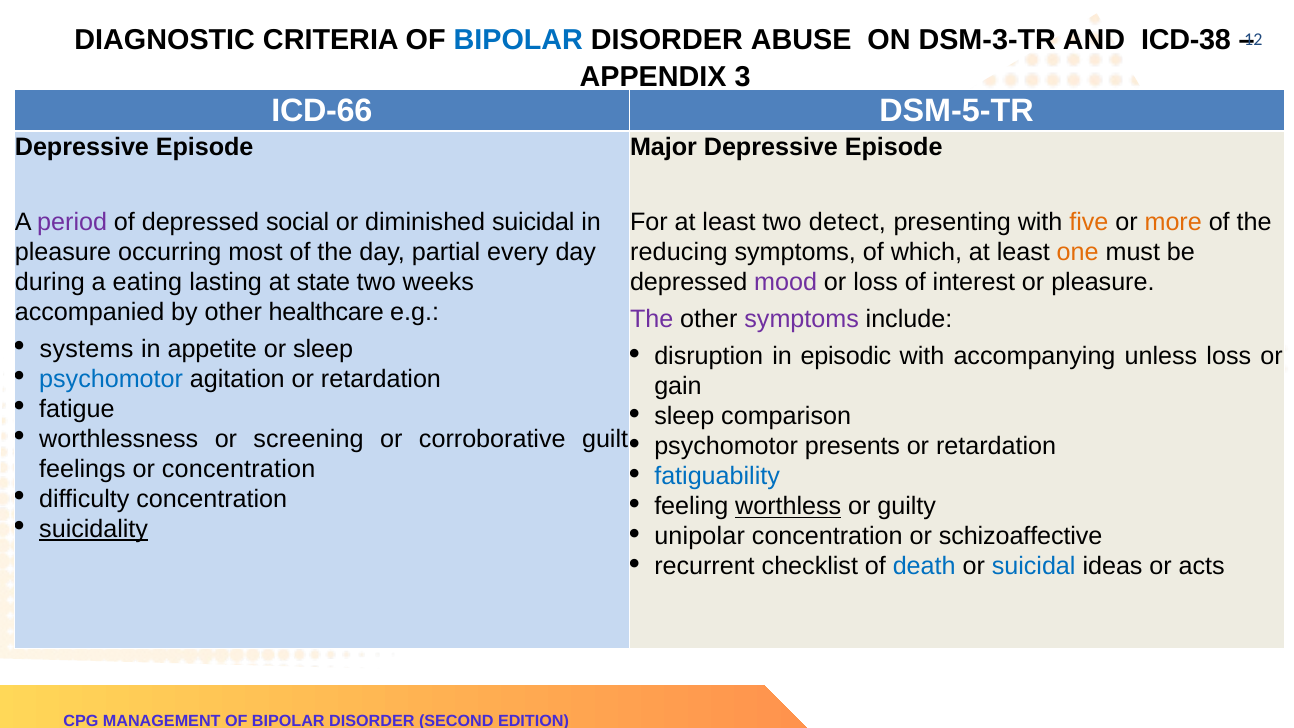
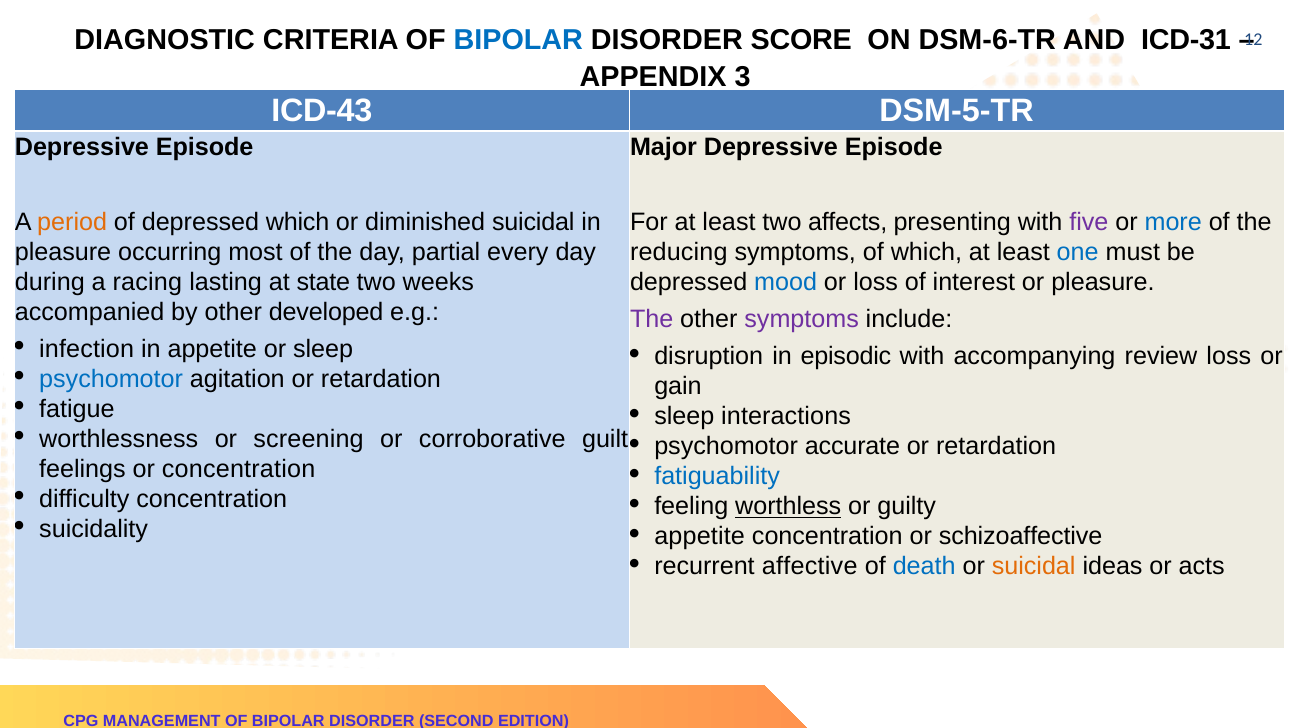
ABUSE: ABUSE -> SCORE
DSM-3-TR: DSM-3-TR -> DSM-6-TR
ICD-38: ICD-38 -> ICD-31
ICD-66: ICD-66 -> ICD-43
period colour: purple -> orange
depressed social: social -> which
detect: detect -> affects
five colour: orange -> purple
more colour: orange -> blue
one colour: orange -> blue
eating: eating -> racing
mood colour: purple -> blue
healthcare: healthcare -> developed
systems: systems -> infection
unless: unless -> review
comparison: comparison -> interactions
presents: presents -> accurate
suicidality underline: present -> none
unipolar at (700, 536): unipolar -> appetite
checklist: checklist -> affective
suicidal at (1034, 566) colour: blue -> orange
